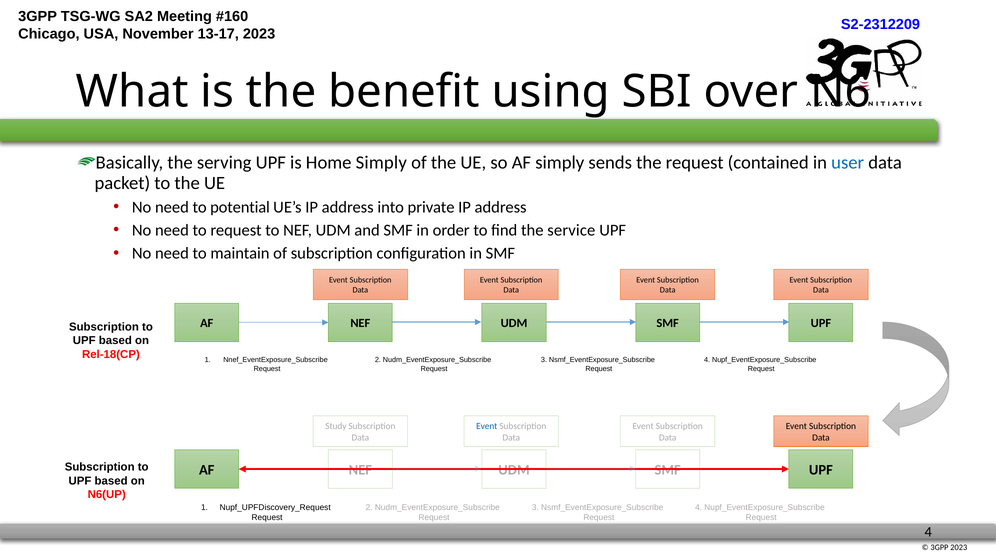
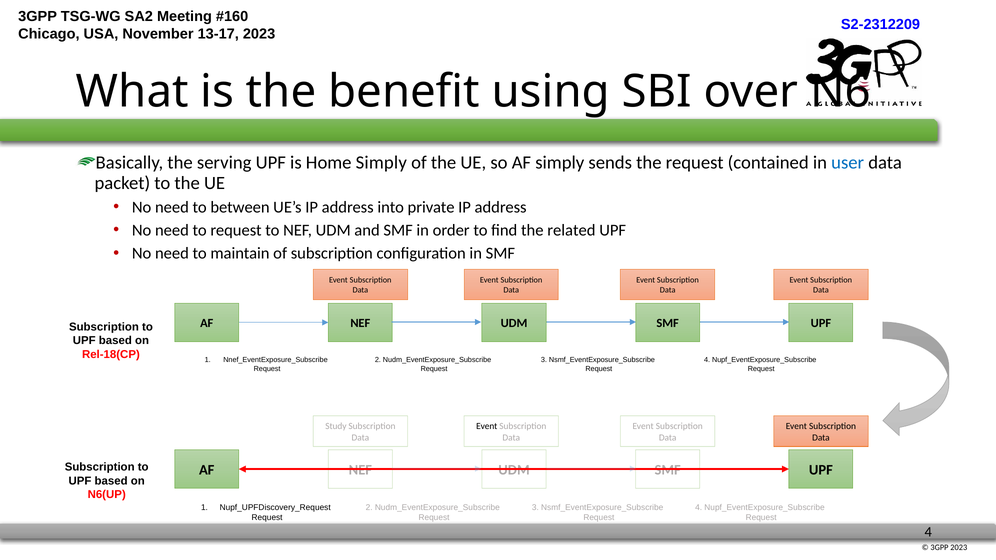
potential: potential -> between
service: service -> related
Event at (487, 426) colour: blue -> black
